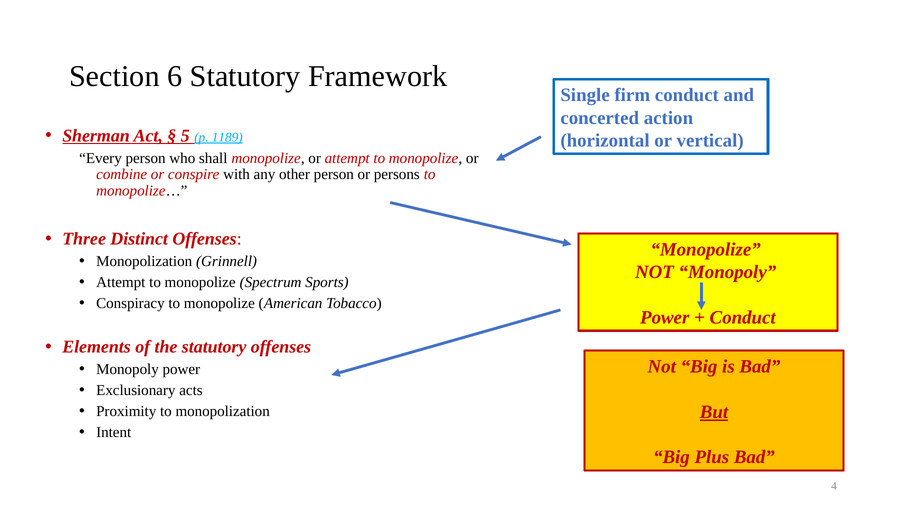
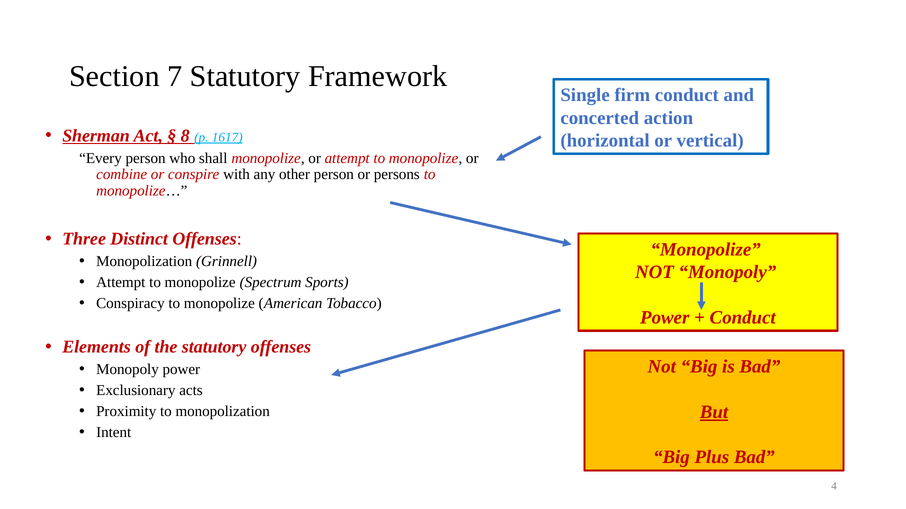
6: 6 -> 7
5: 5 -> 8
1189: 1189 -> 1617
